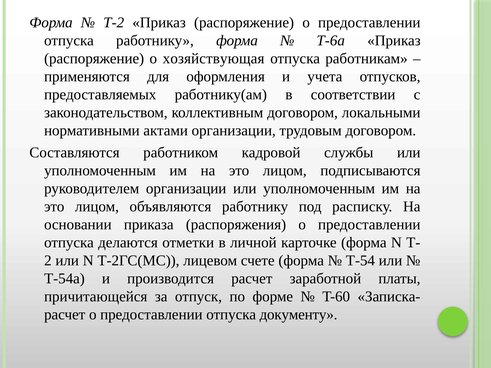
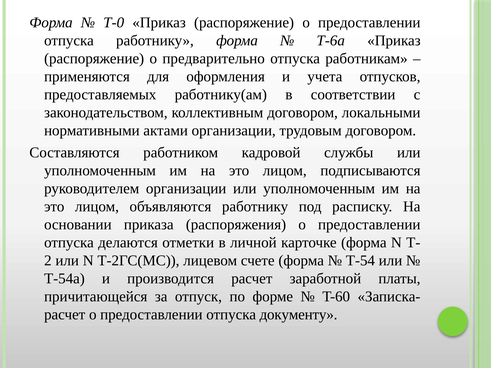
Т-2: Т-2 -> Т-0
хозяйствующая: хозяйствующая -> предварительно
